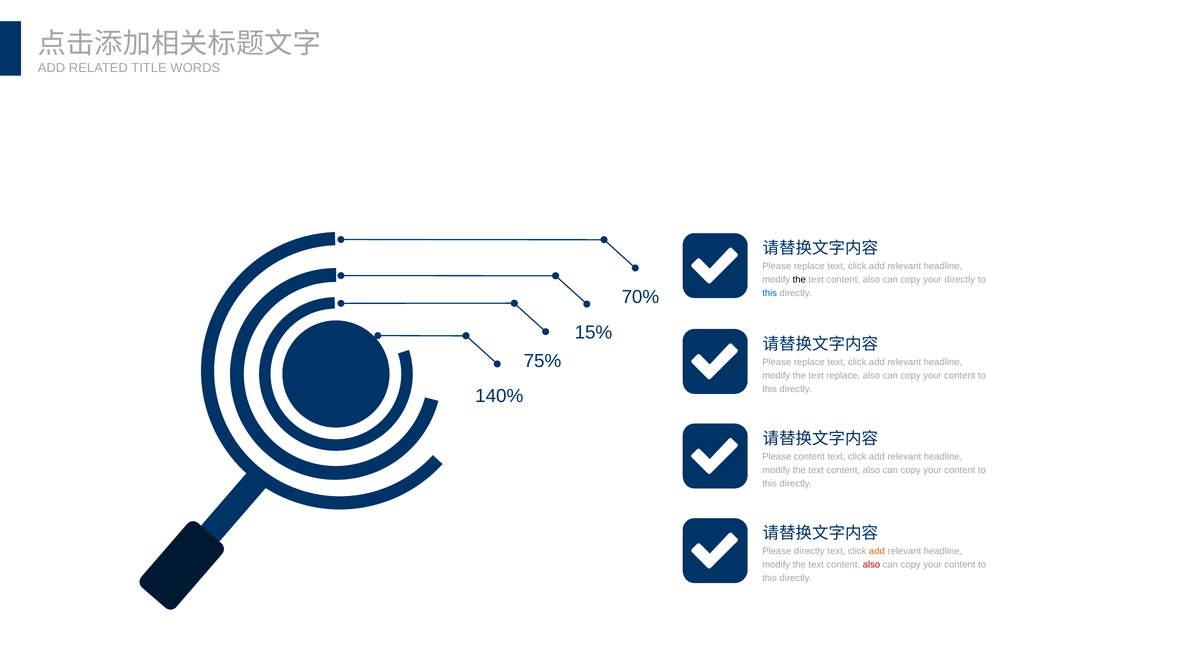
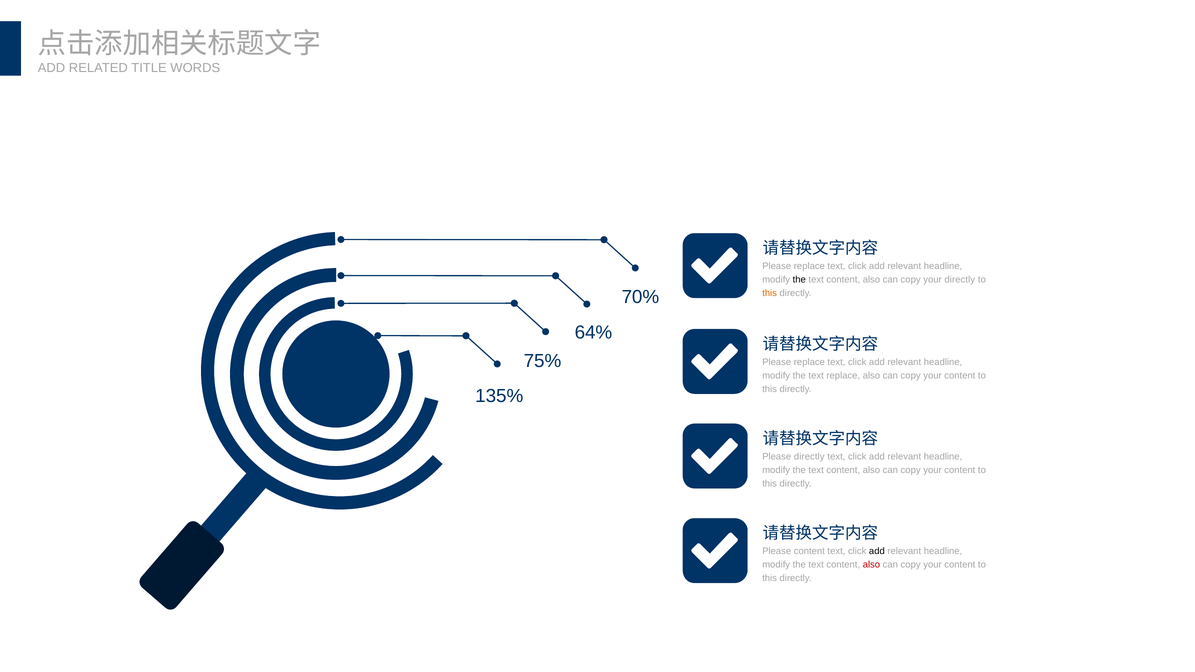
this at (770, 293) colour: blue -> orange
15%: 15% -> 64%
140%: 140% -> 135%
Please content: content -> directly
Please directly: directly -> content
add at (877, 551) colour: orange -> black
